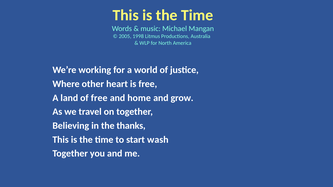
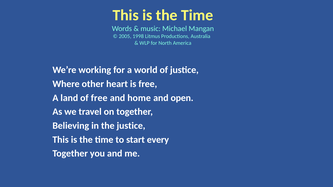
grow: grow -> open
the thanks: thanks -> justice
wash: wash -> every
